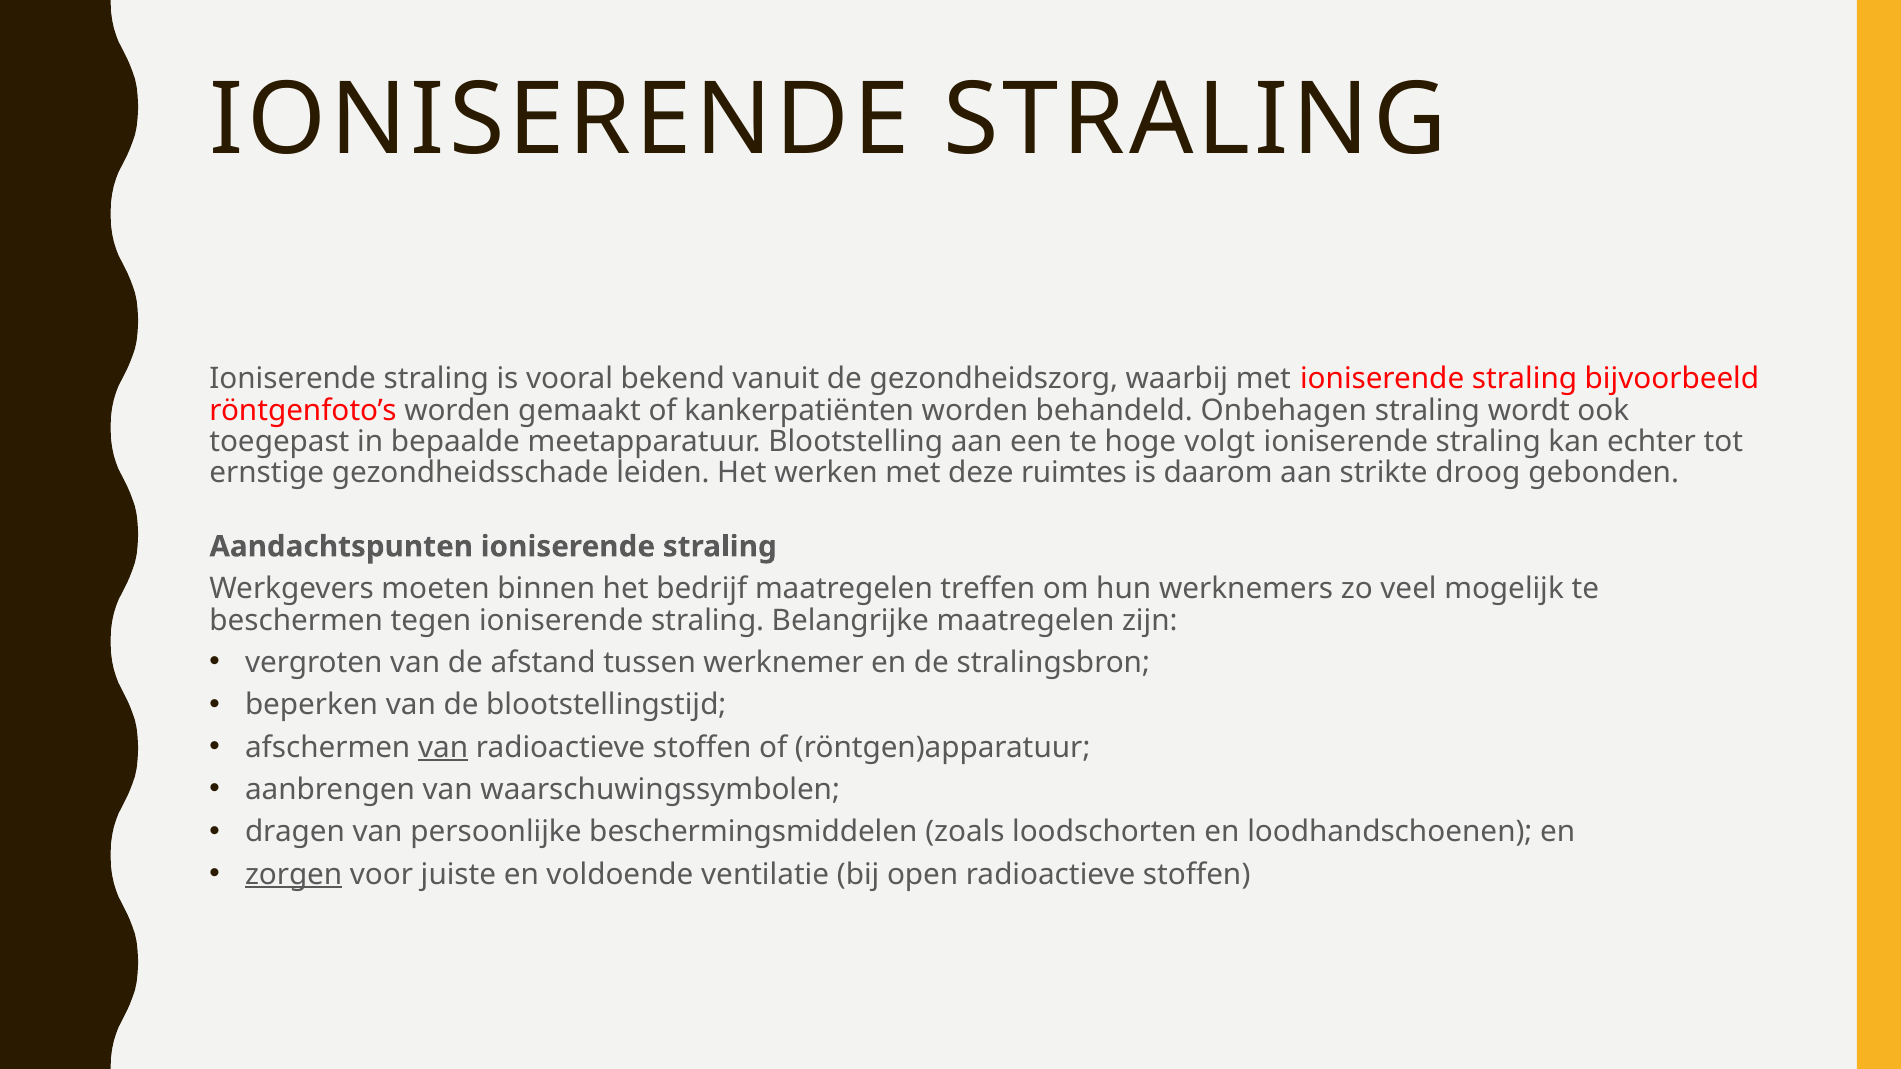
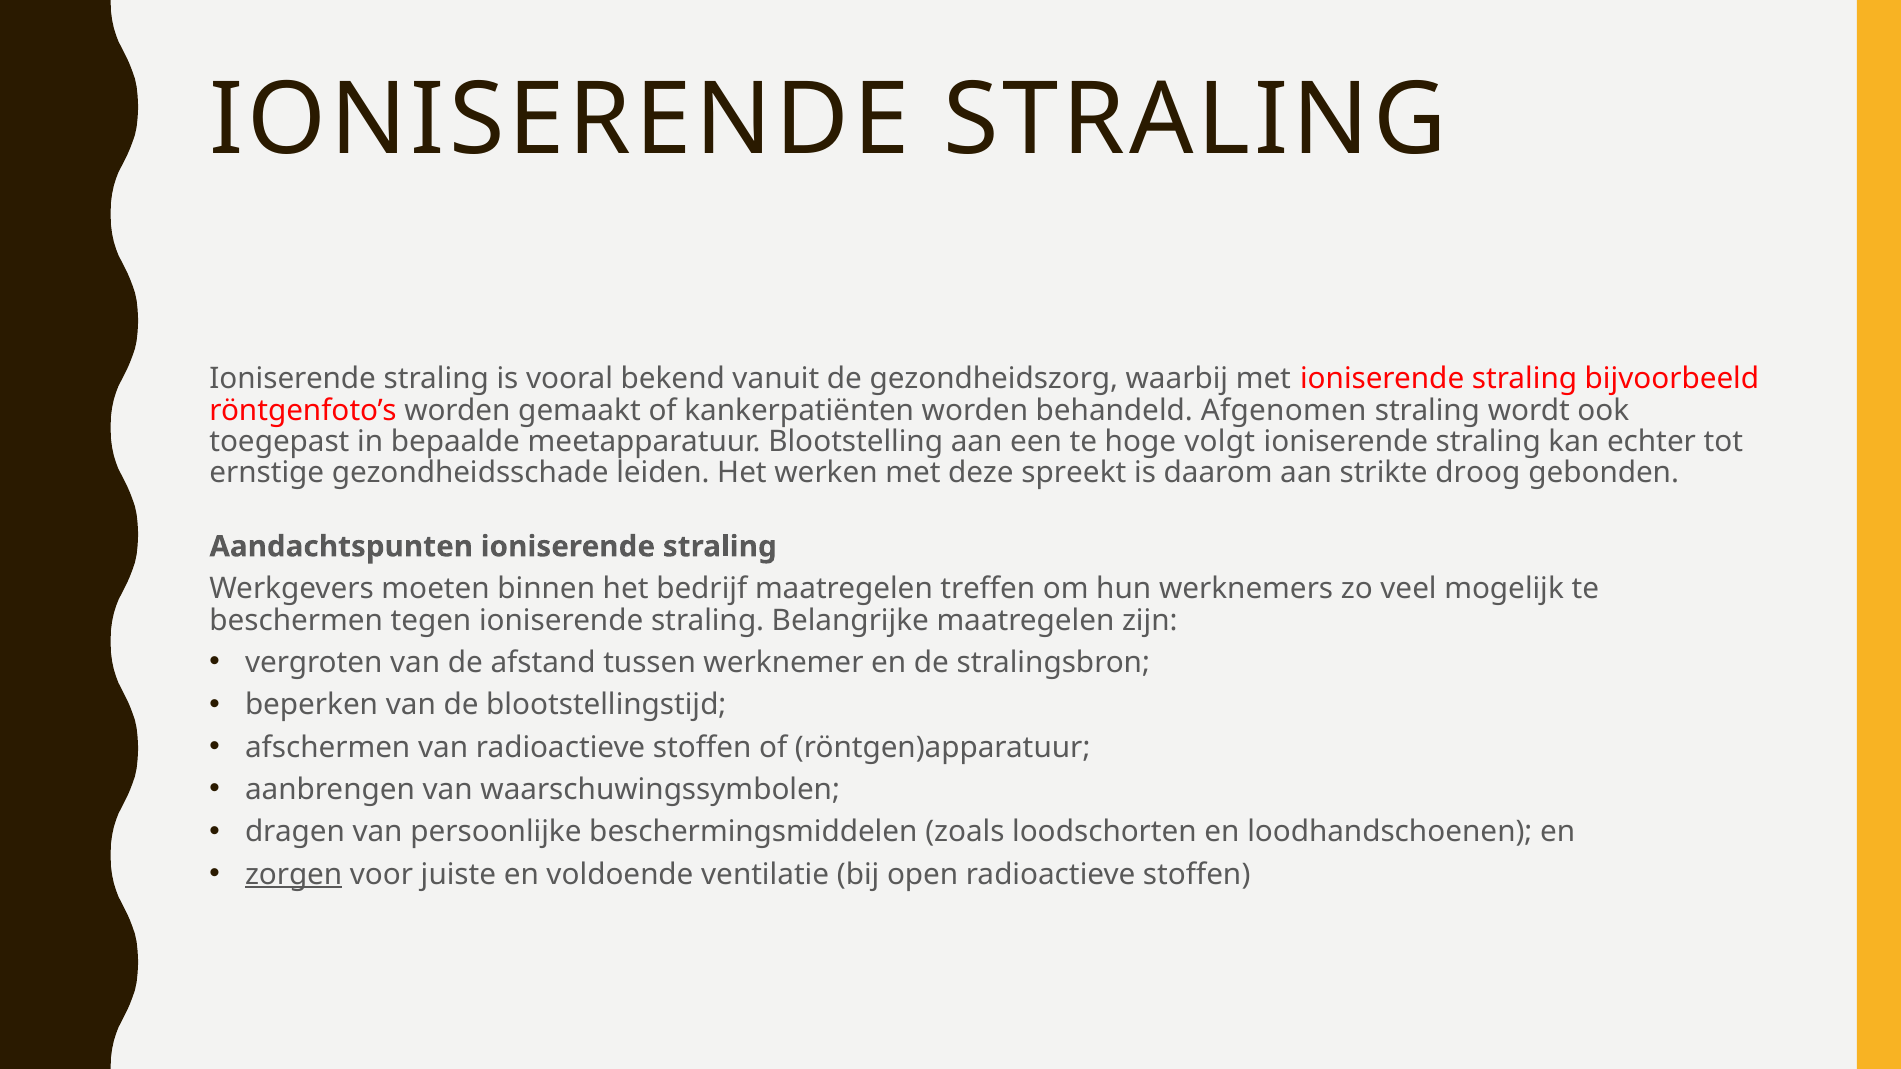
Onbehagen: Onbehagen -> Afgenomen
ruimtes: ruimtes -> spreekt
van at (443, 748) underline: present -> none
